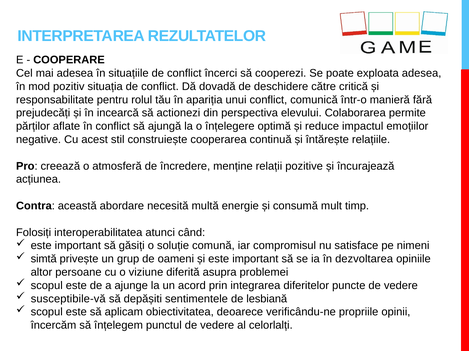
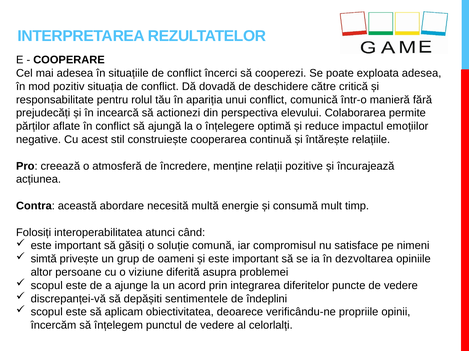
susceptibile-vă: susceptibile-vă -> discrepanței-vă
lesbiană: lesbiană -> îndeplini
